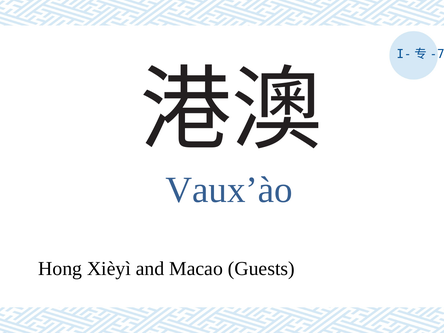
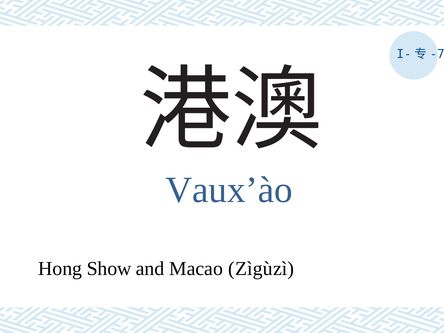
Xièyì: Xièyì -> Show
Guests: Guests -> Zìgùzì
